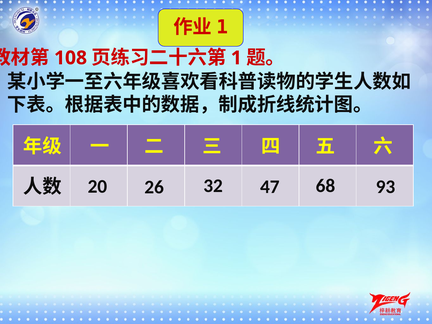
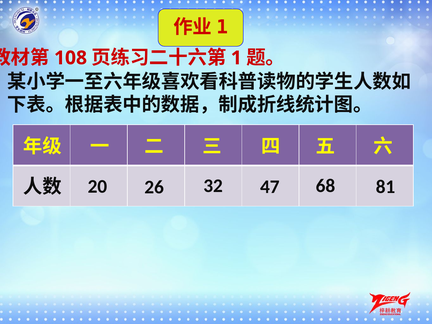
93: 93 -> 81
